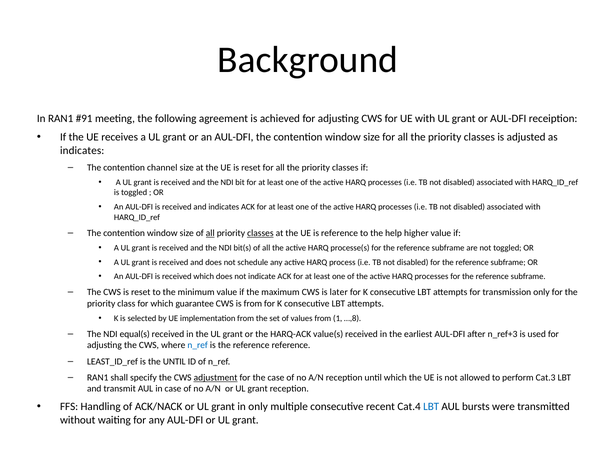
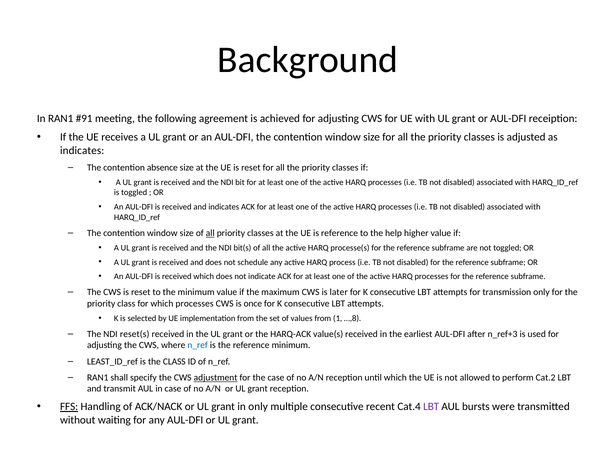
channel: channel -> absence
classes at (260, 233) underline: present -> none
which guarantee: guarantee -> processes
is from: from -> once
equal(s: equal(s -> reset(s
reference reference: reference -> minimum
the UNTIL: UNTIL -> CLASS
Cat.3: Cat.3 -> Cat.2
FFS underline: none -> present
LBT at (431, 407) colour: blue -> purple
